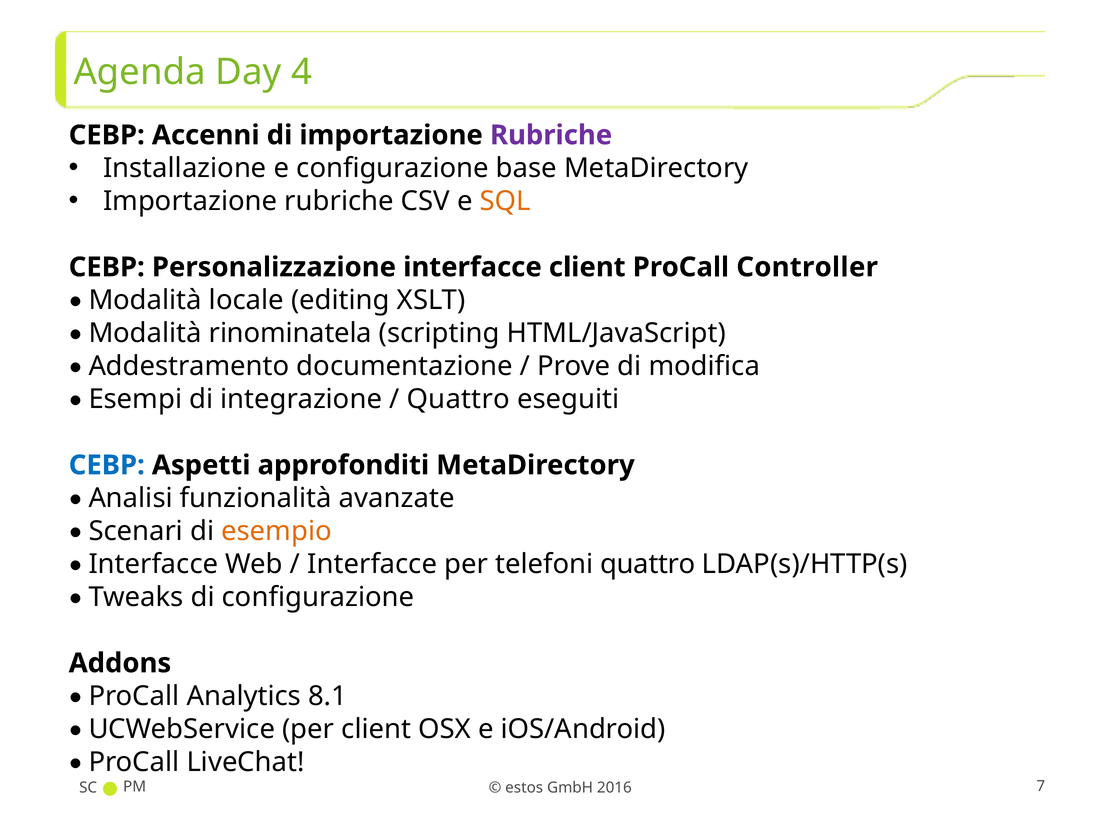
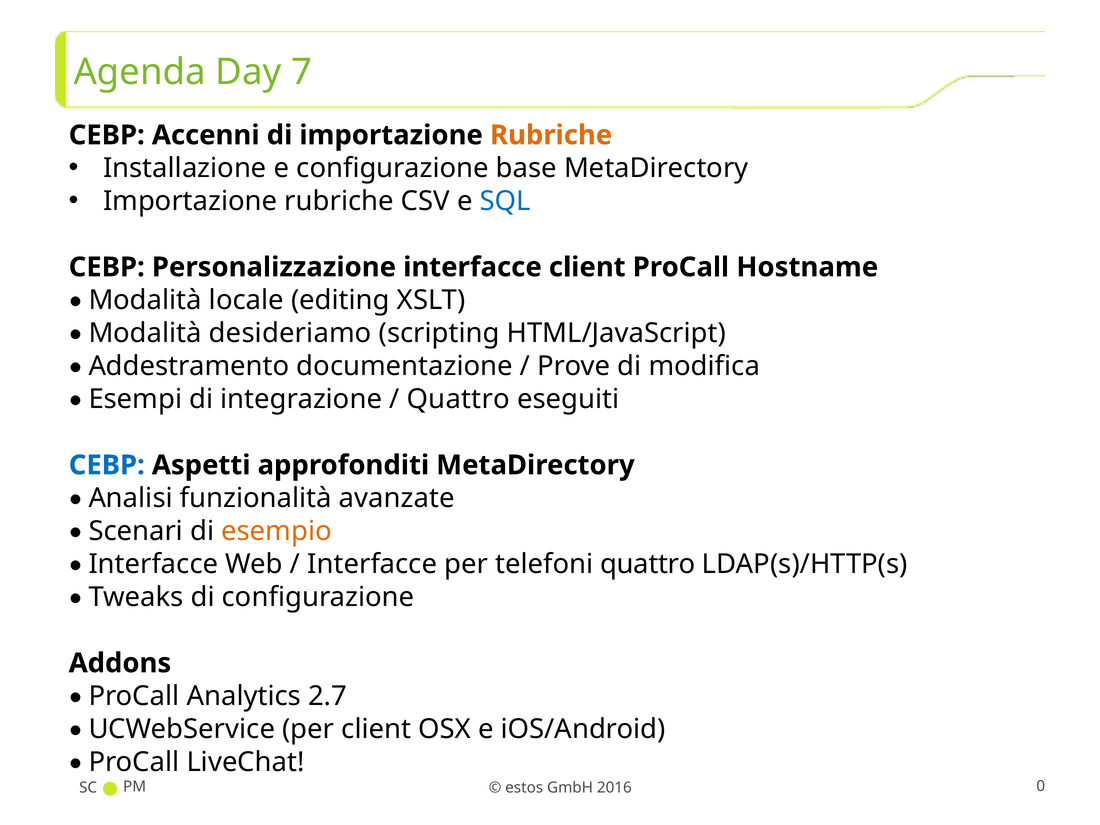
4: 4 -> 7
Rubriche at (551, 135) colour: purple -> orange
SQL colour: orange -> blue
Controller: Controller -> Hostname
rinominatela: rinominatela -> desideriamo
8.1: 8.1 -> 2.7
7: 7 -> 0
